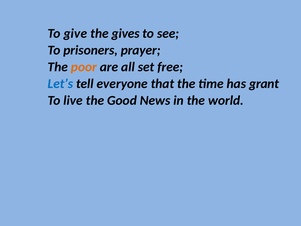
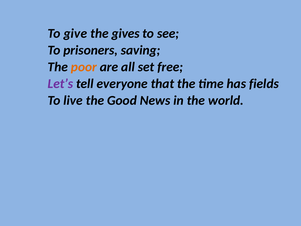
prayer: prayer -> saving
Let’s colour: blue -> purple
grant: grant -> fields
